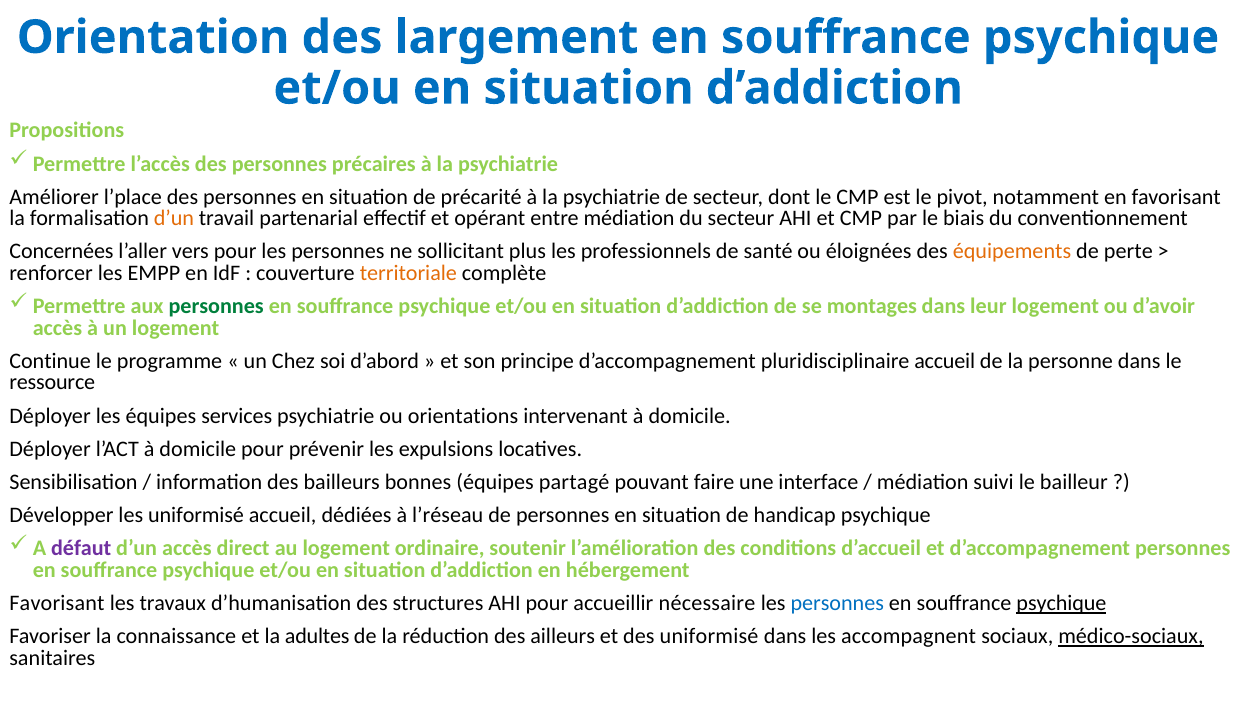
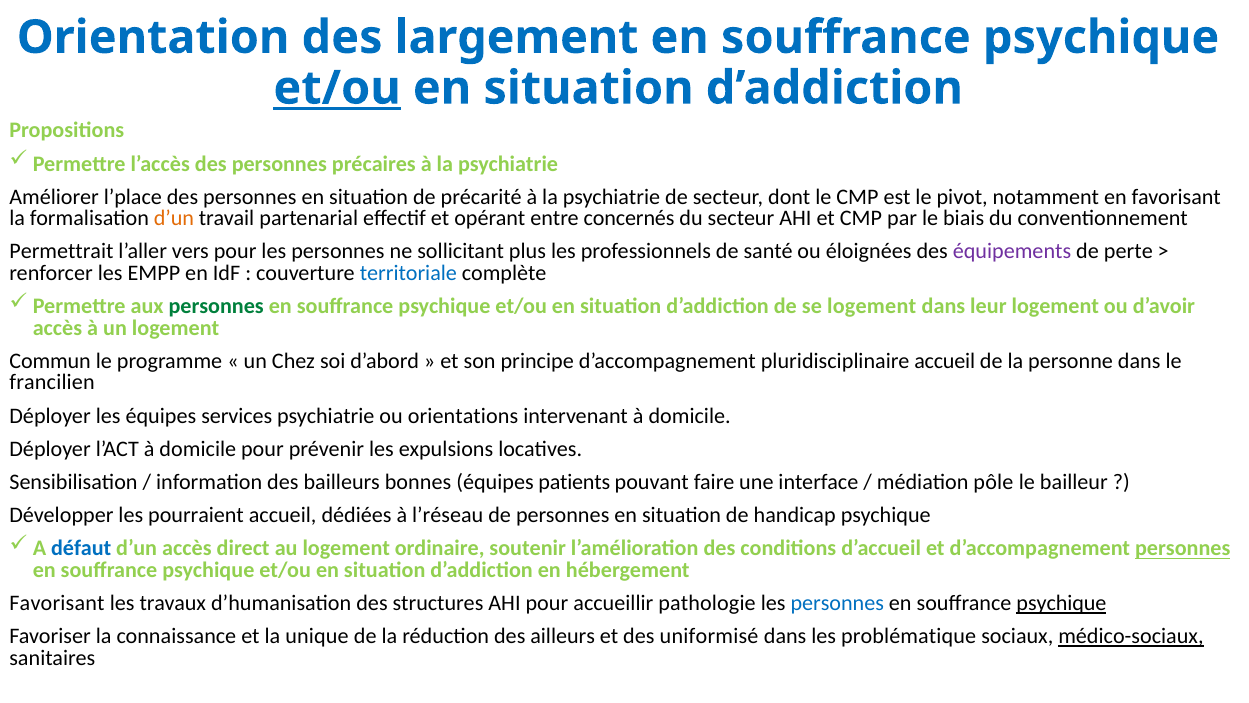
et/ou at (337, 88) underline: none -> present
entre médiation: médiation -> concernés
Concernées: Concernées -> Permettrait
équipements colour: orange -> purple
territoriale colour: orange -> blue
se montages: montages -> logement
Continue: Continue -> Commun
ressource: ressource -> francilien
partagé: partagé -> patients
suivi: suivi -> pôle
les uniformisé: uniformisé -> pourraient
défaut colour: purple -> blue
personnes at (1183, 548) underline: none -> present
nécessaire: nécessaire -> pathologie
adultes: adultes -> unique
accompagnent: accompagnent -> problématique
